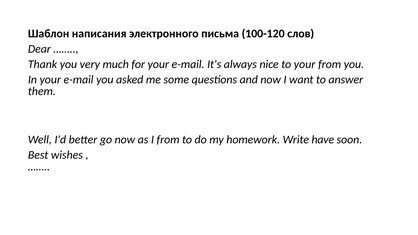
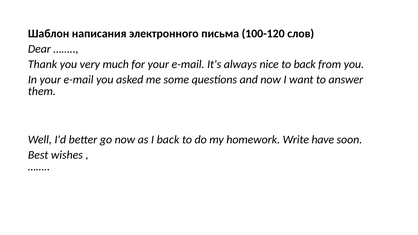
to your: your -> back
I from: from -> back
